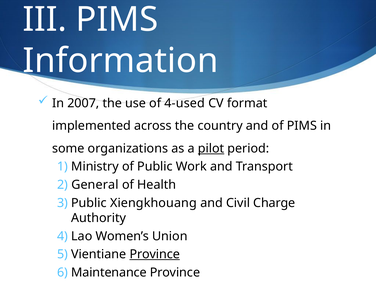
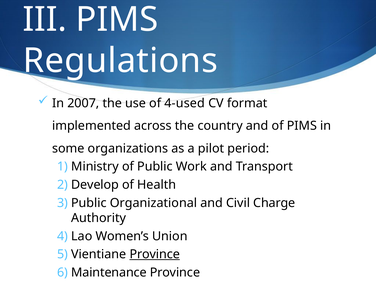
Information: Information -> Regulations
pilot underline: present -> none
General: General -> Develop
Xiengkhouang: Xiengkhouang -> Organizational
